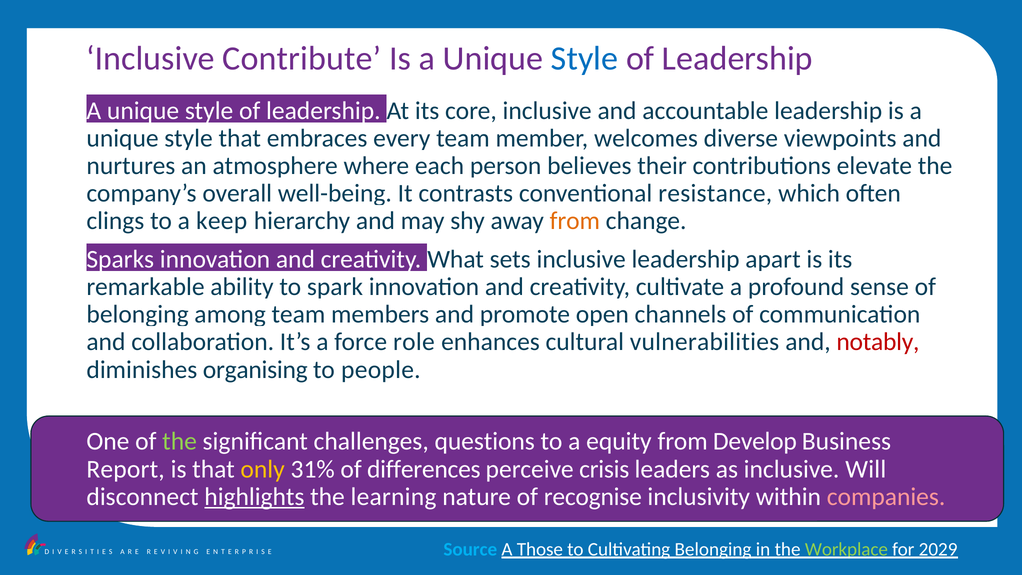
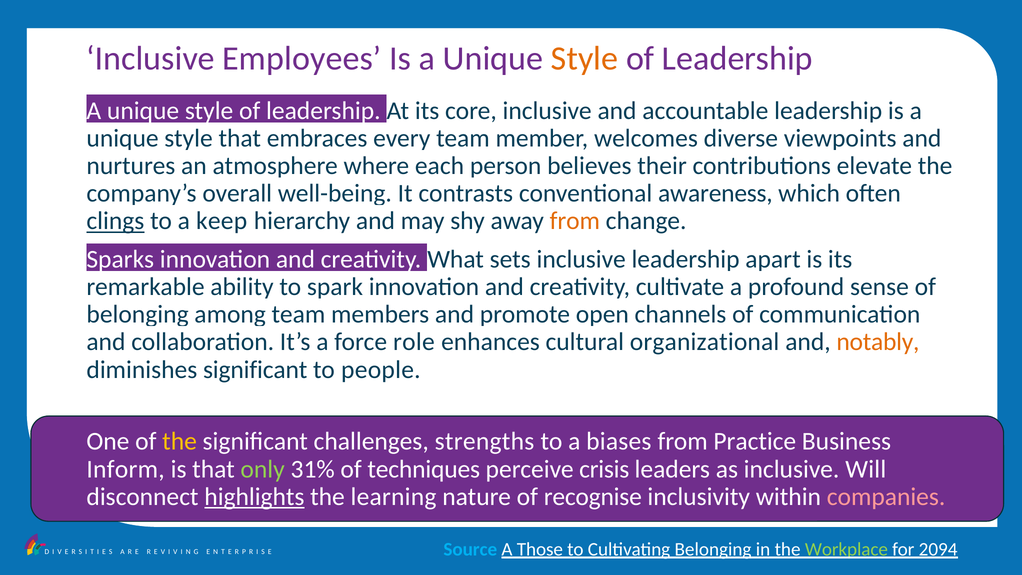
Contribute: Contribute -> Employees
Style at (585, 59) colour: blue -> orange
resistance: resistance -> awareness
clings underline: none -> present
vulnerabilities: vulnerabilities -> organizational
notably colour: red -> orange
diminishes organising: organising -> significant
the at (180, 441) colour: light green -> yellow
questions: questions -> strengths
equity: equity -> biases
Develop: Develop -> Practice
Report: Report -> Inform
only colour: yellow -> light green
differences: differences -> techniques
2029: 2029 -> 2094
